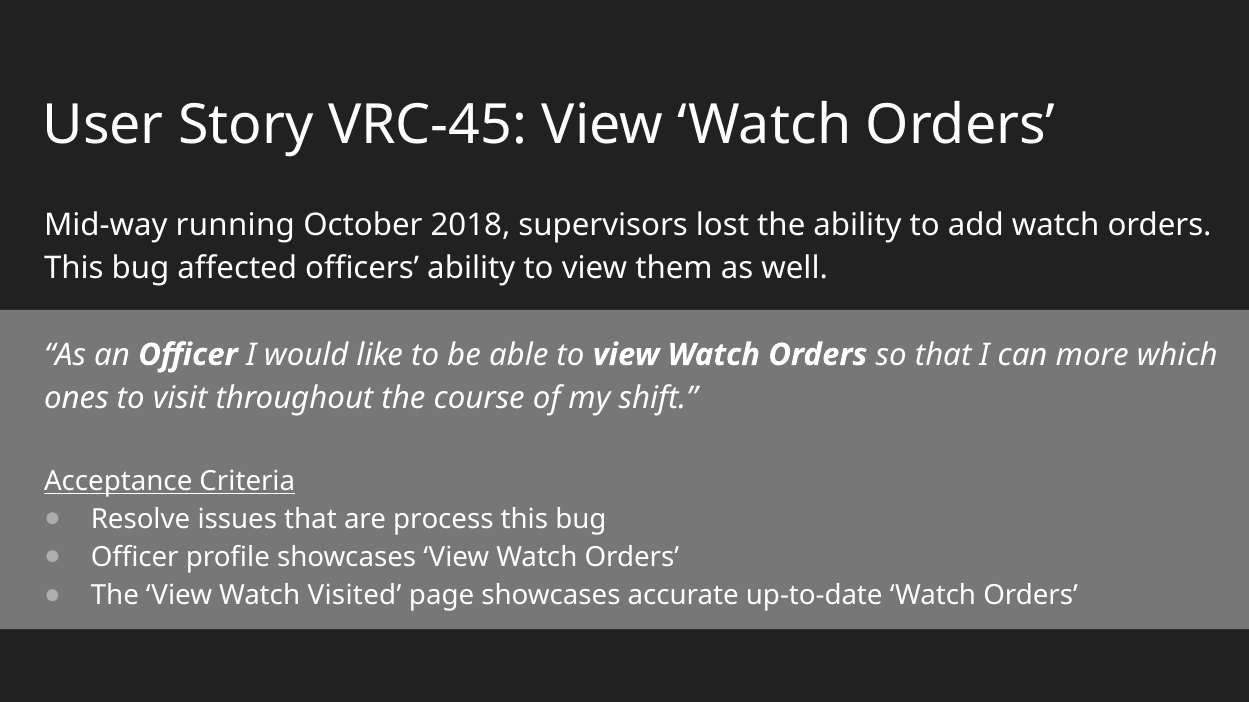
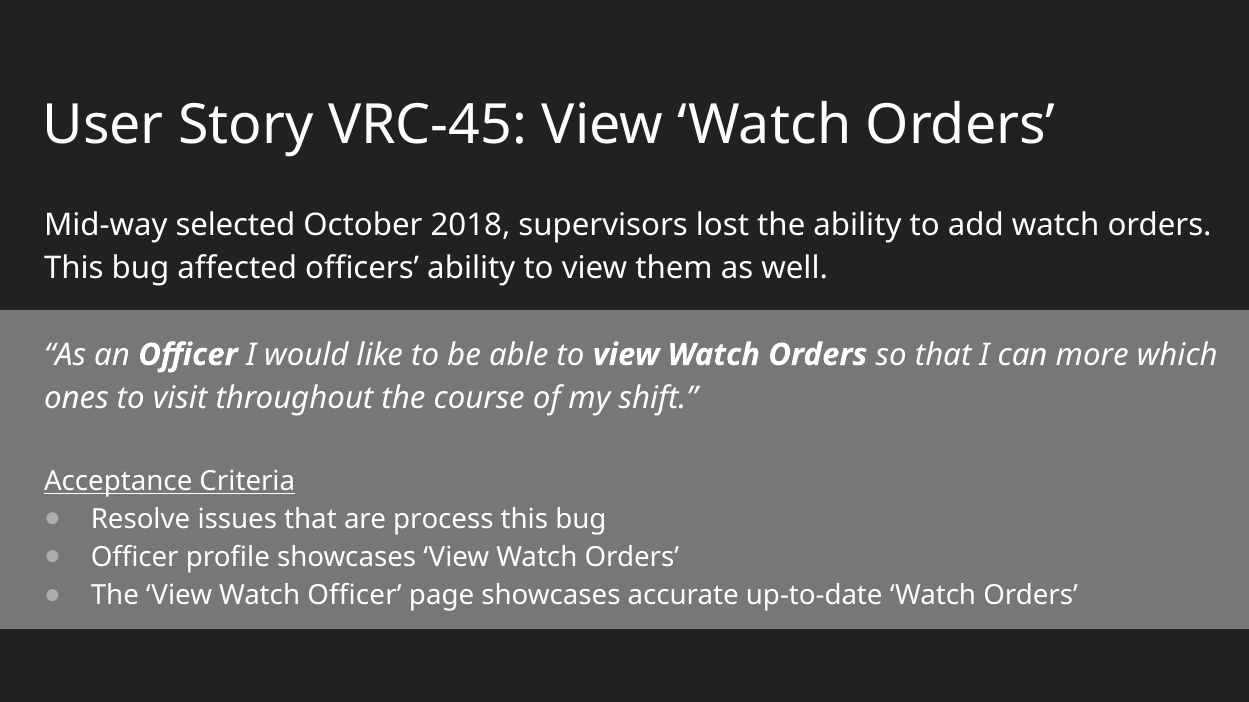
running: running -> selected
Watch Visited: Visited -> Officer
